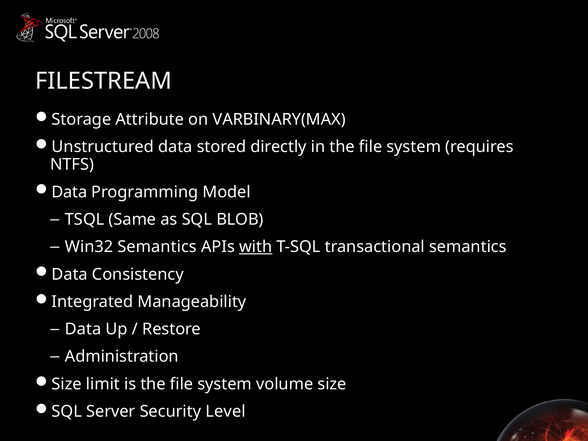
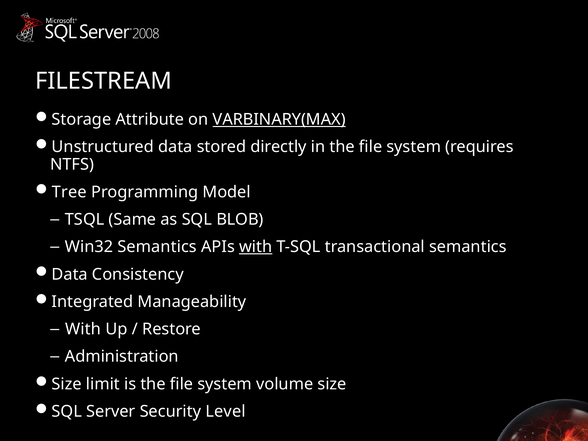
VARBINARY(MAX underline: none -> present
Data at (69, 192): Data -> Tree
Data at (83, 329): Data -> With
